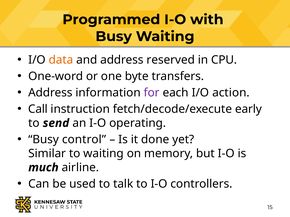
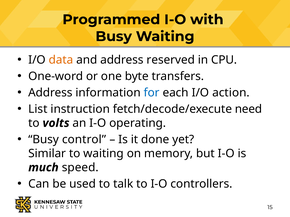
for colour: purple -> blue
Call: Call -> List
early: early -> need
send: send -> volts
airline: airline -> speed
